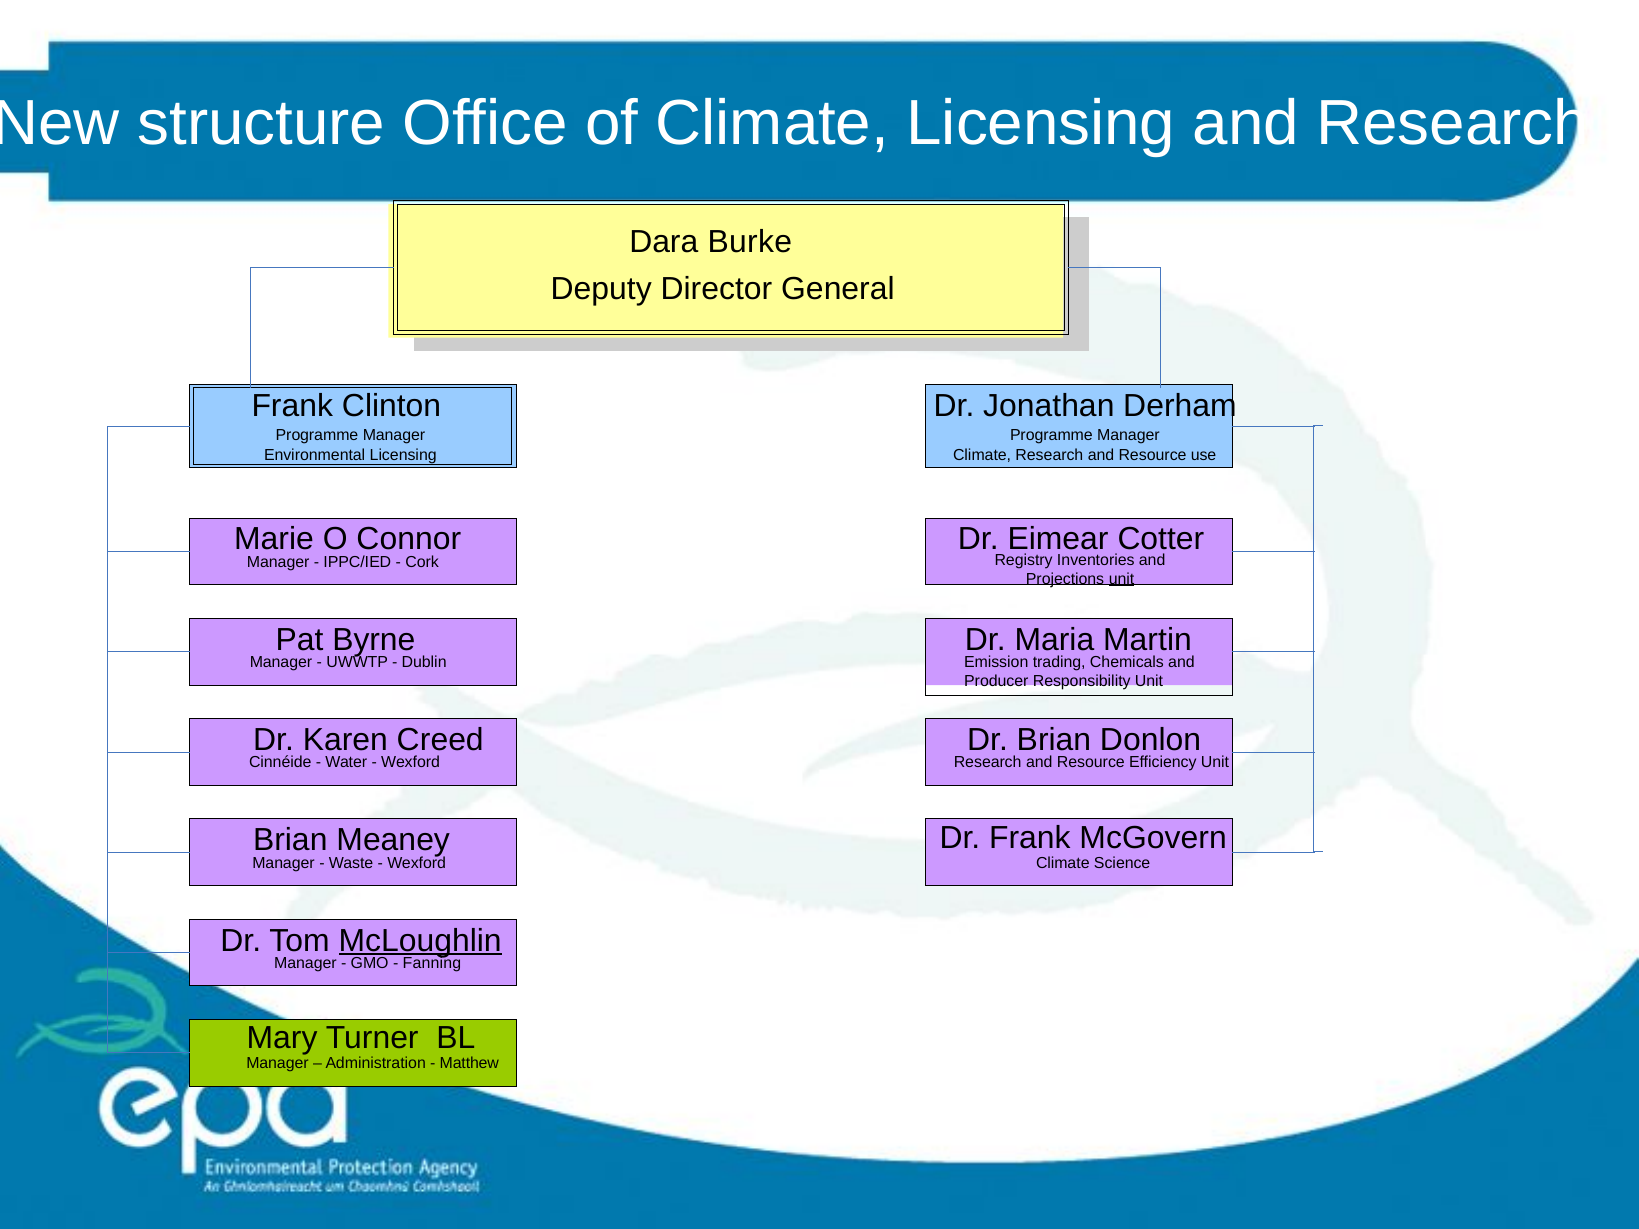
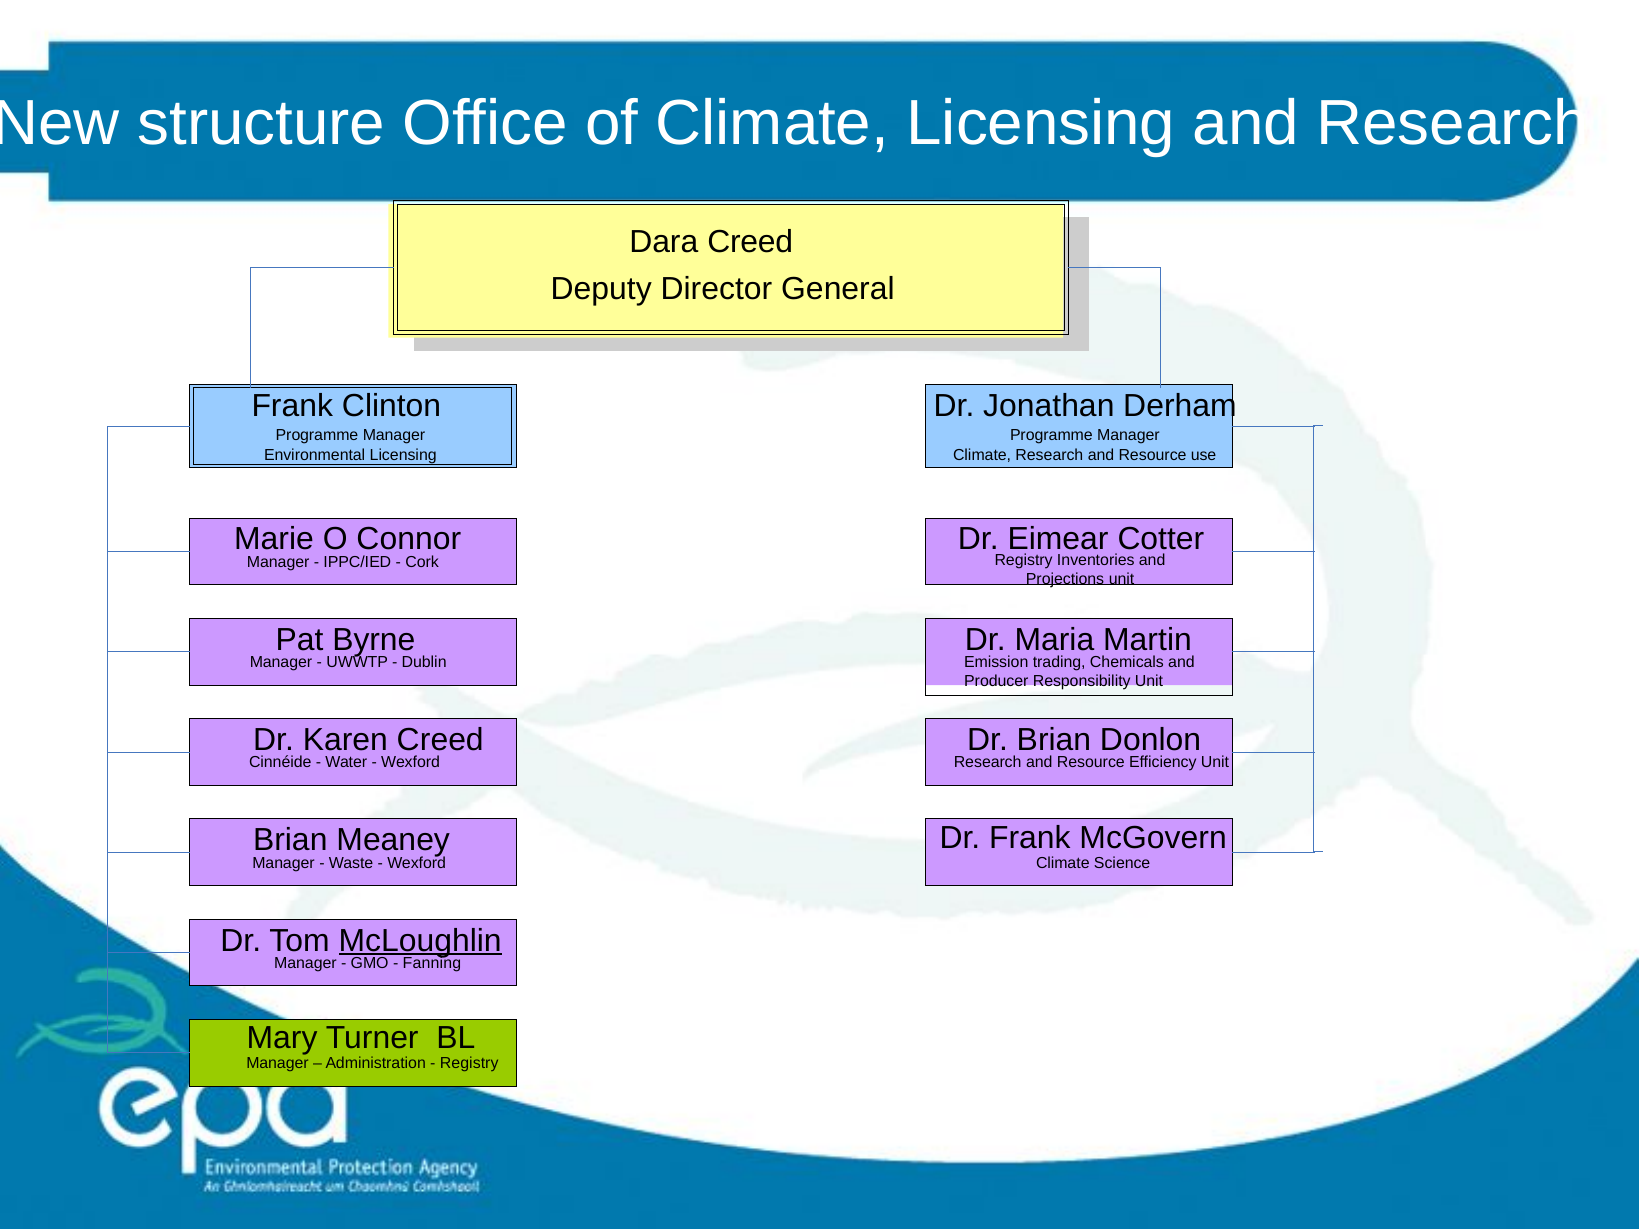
Dara Burke: Burke -> Creed
unit at (1122, 579) underline: present -> none
Matthew at (469, 1064): Matthew -> Registry
